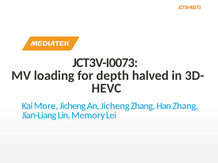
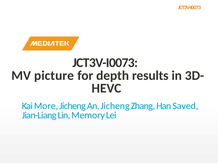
loading: loading -> picture
halved: halved -> results
Han Zhang: Zhang -> Saved
